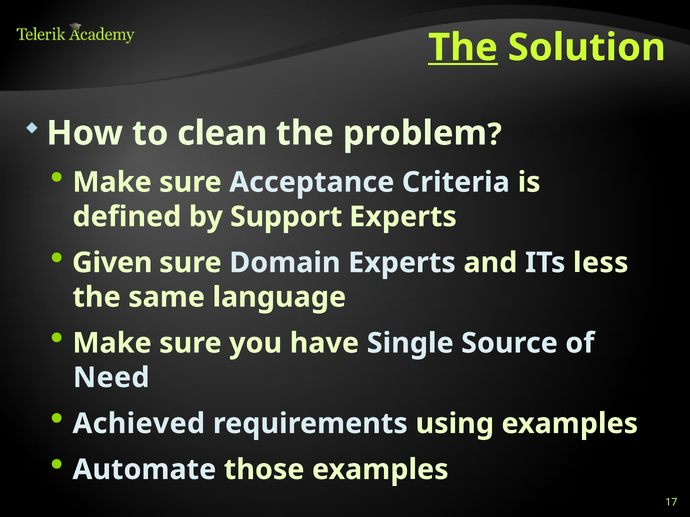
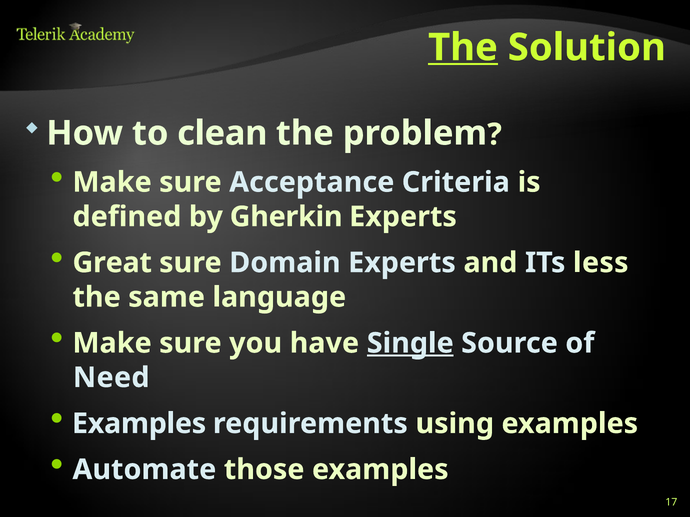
Support: Support -> Gherkin
Given: Given -> Great
Single underline: none -> present
Achieved at (139, 424): Achieved -> Examples
